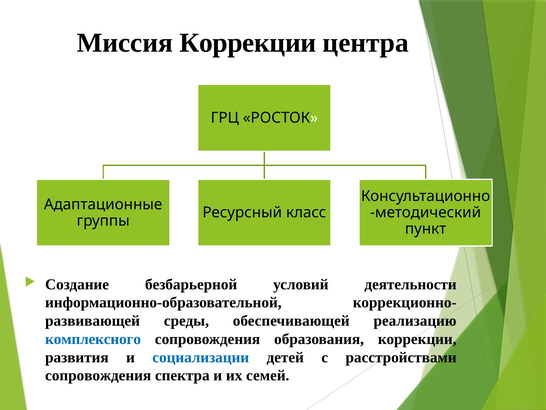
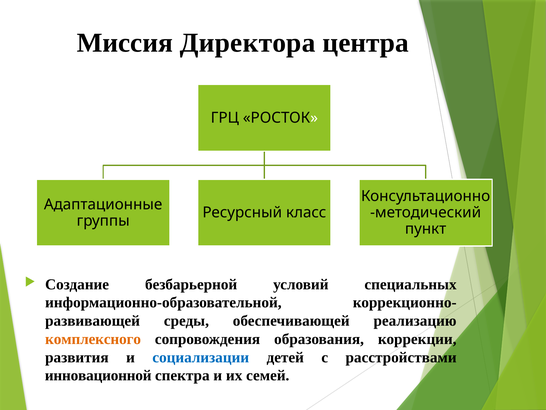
Миссия Коррекции: Коррекции -> Директора
деятельности: деятельности -> специальных
комплексного colour: blue -> orange
сопровождения at (98, 375): сопровождения -> инновационной
